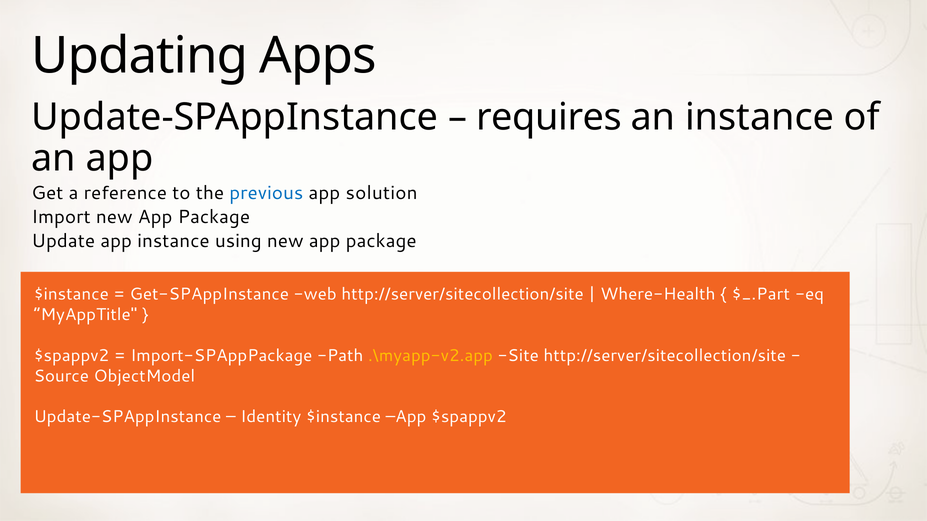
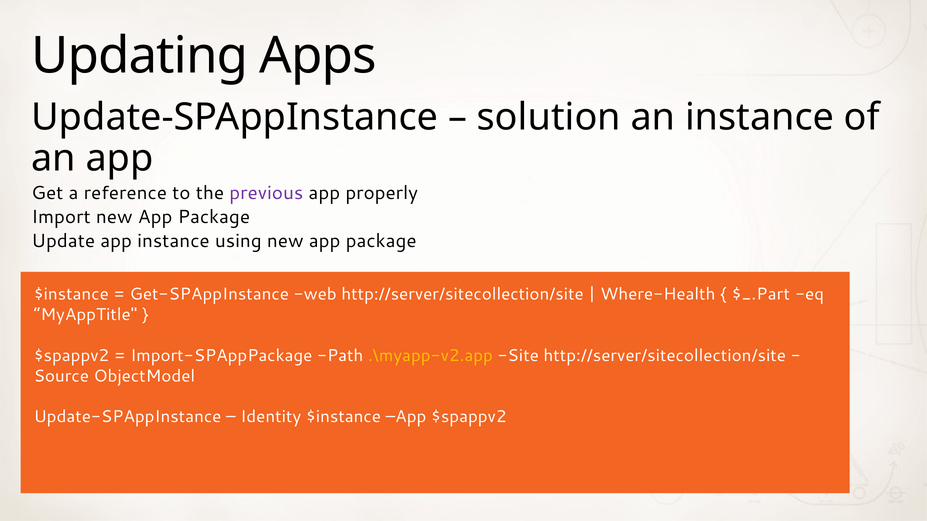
requires: requires -> solution
previous colour: blue -> purple
solution: solution -> properly
